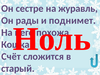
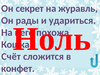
сестре: сестре -> секрет
поднимет: поднимет -> удариться
старый: старый -> конфет
